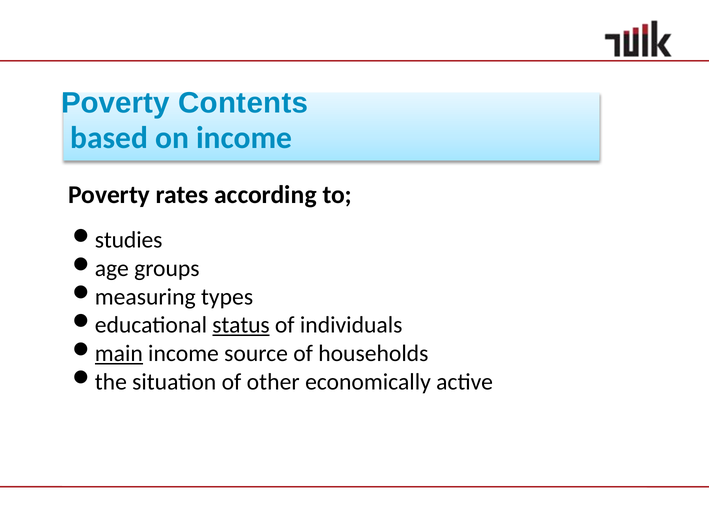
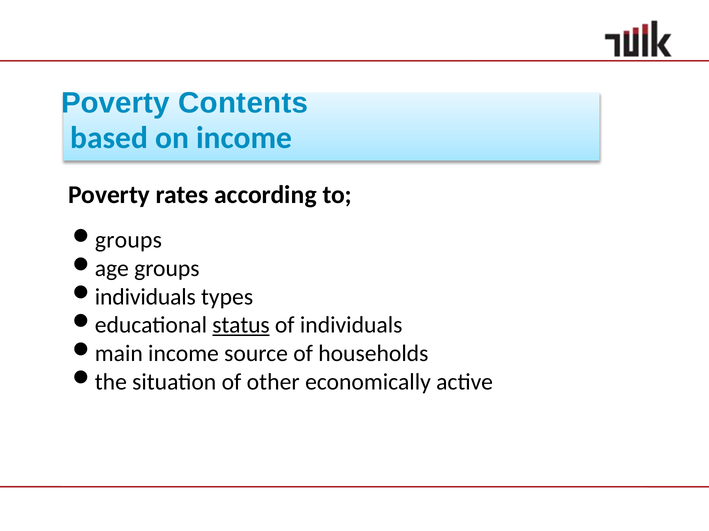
studies at (129, 240): studies -> groups
measuring at (145, 297): measuring -> individuals
main underline: present -> none
